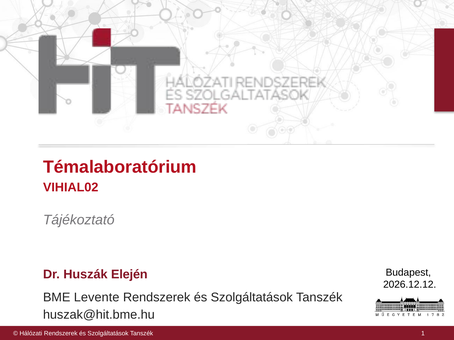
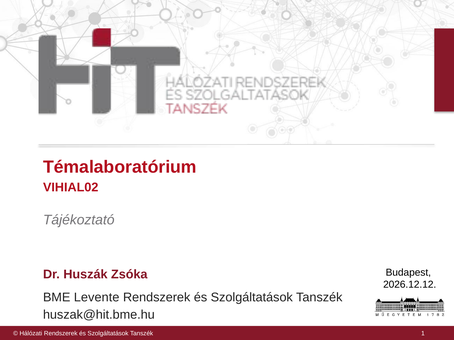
Elején: Elején -> Zsóka
